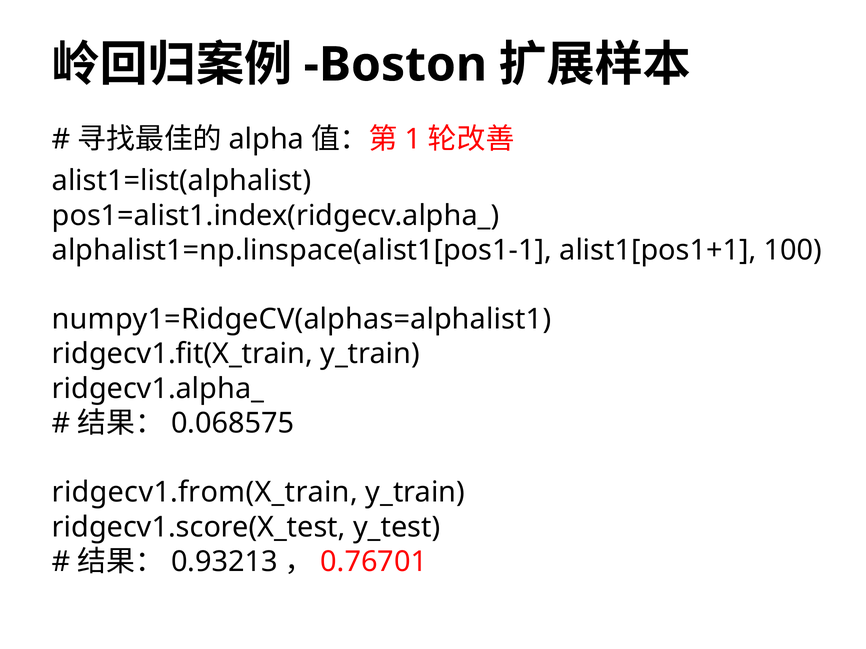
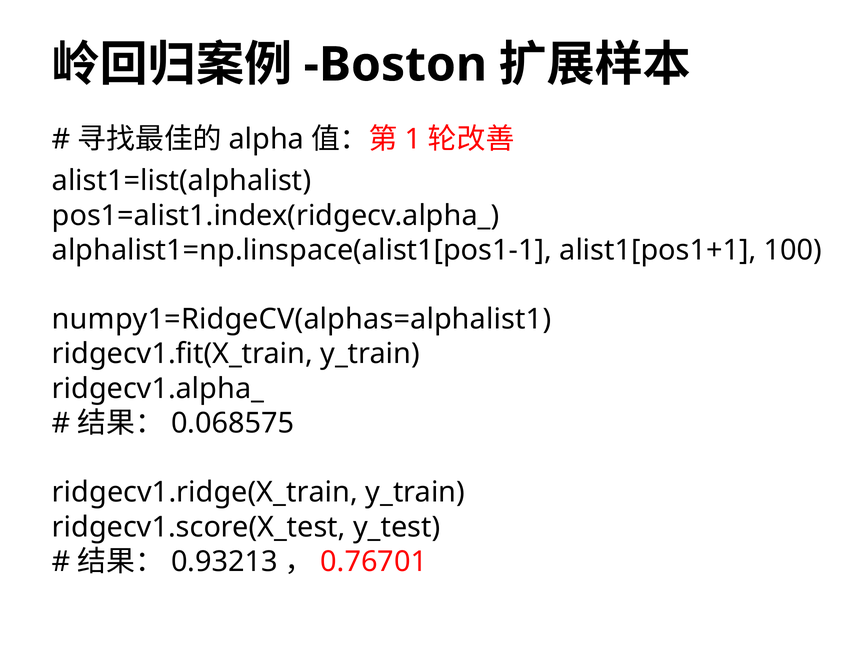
ridgecv1.from(X_train: ridgecv1.from(X_train -> ridgecv1.ridge(X_train
